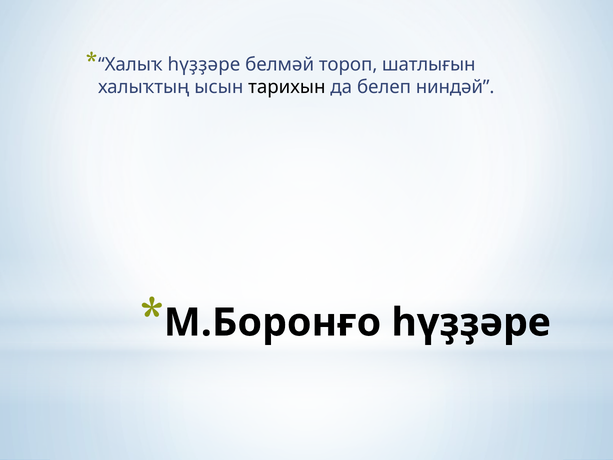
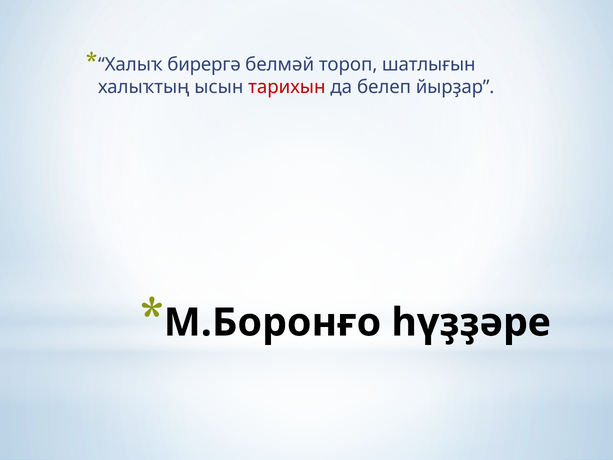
Халыҡ һүҙҙәре: һүҙҙәре -> бирергә
тарихын colour: black -> red
ниндәй: ниндәй -> йырҙар
